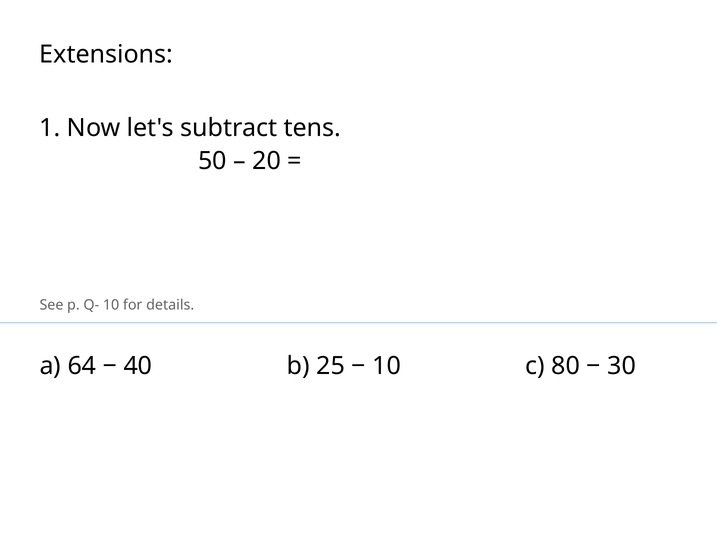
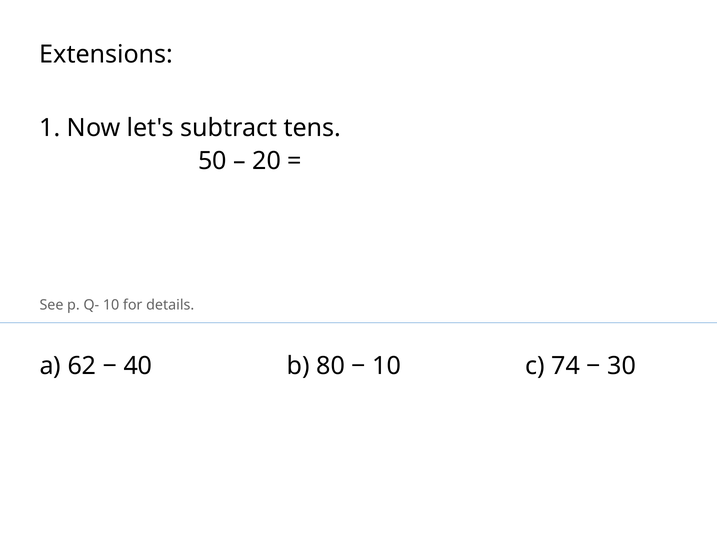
64: 64 -> 62
25: 25 -> 80
80: 80 -> 74
